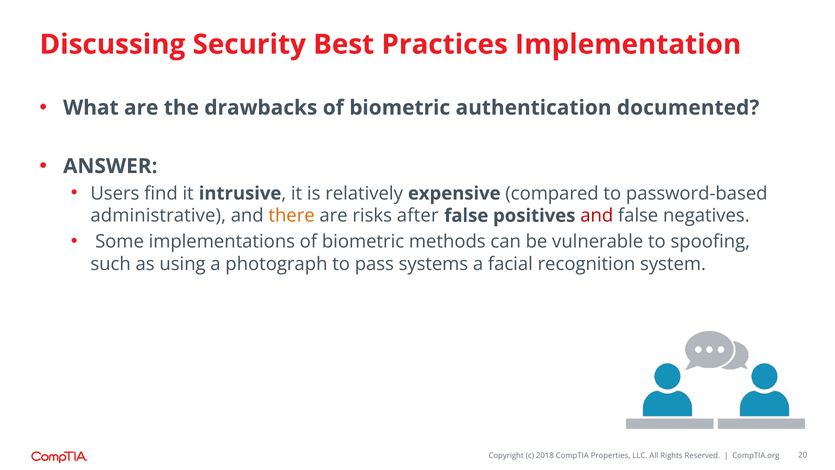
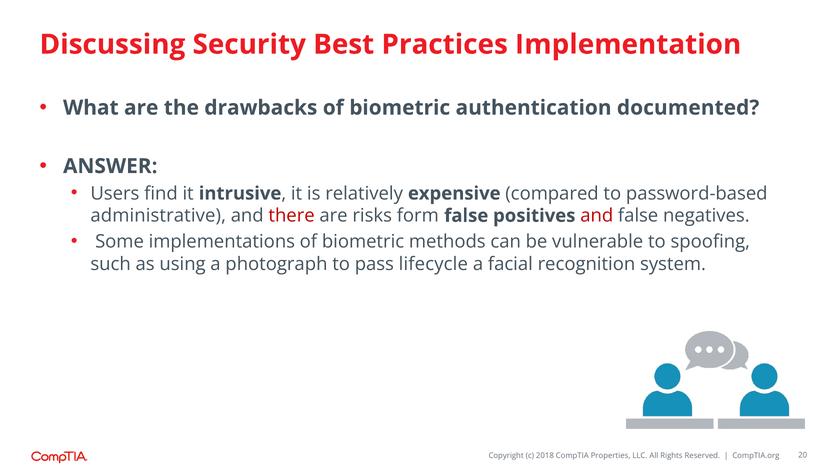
there colour: orange -> red
after: after -> form
systems: systems -> lifecycle
